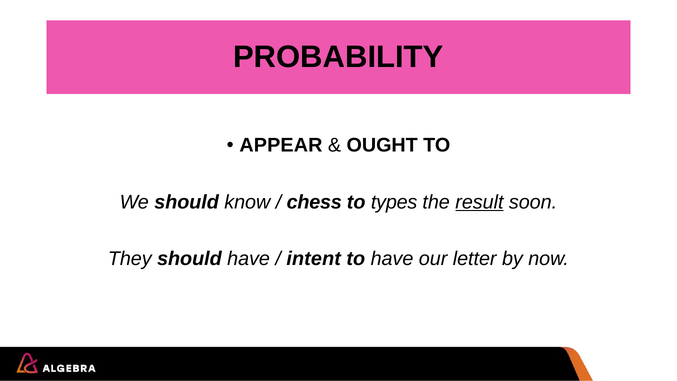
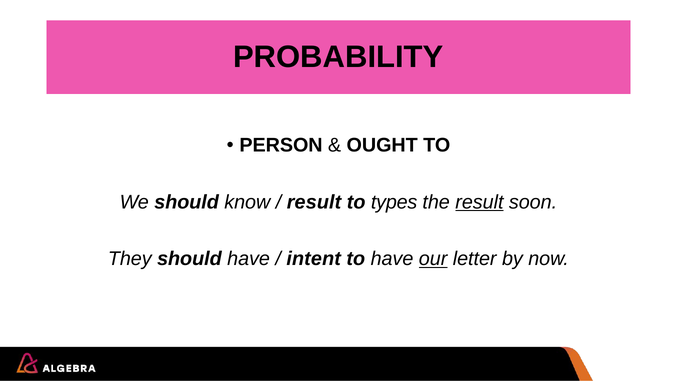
APPEAR: APPEAR -> PERSON
chess at (314, 202): chess -> result
our underline: none -> present
